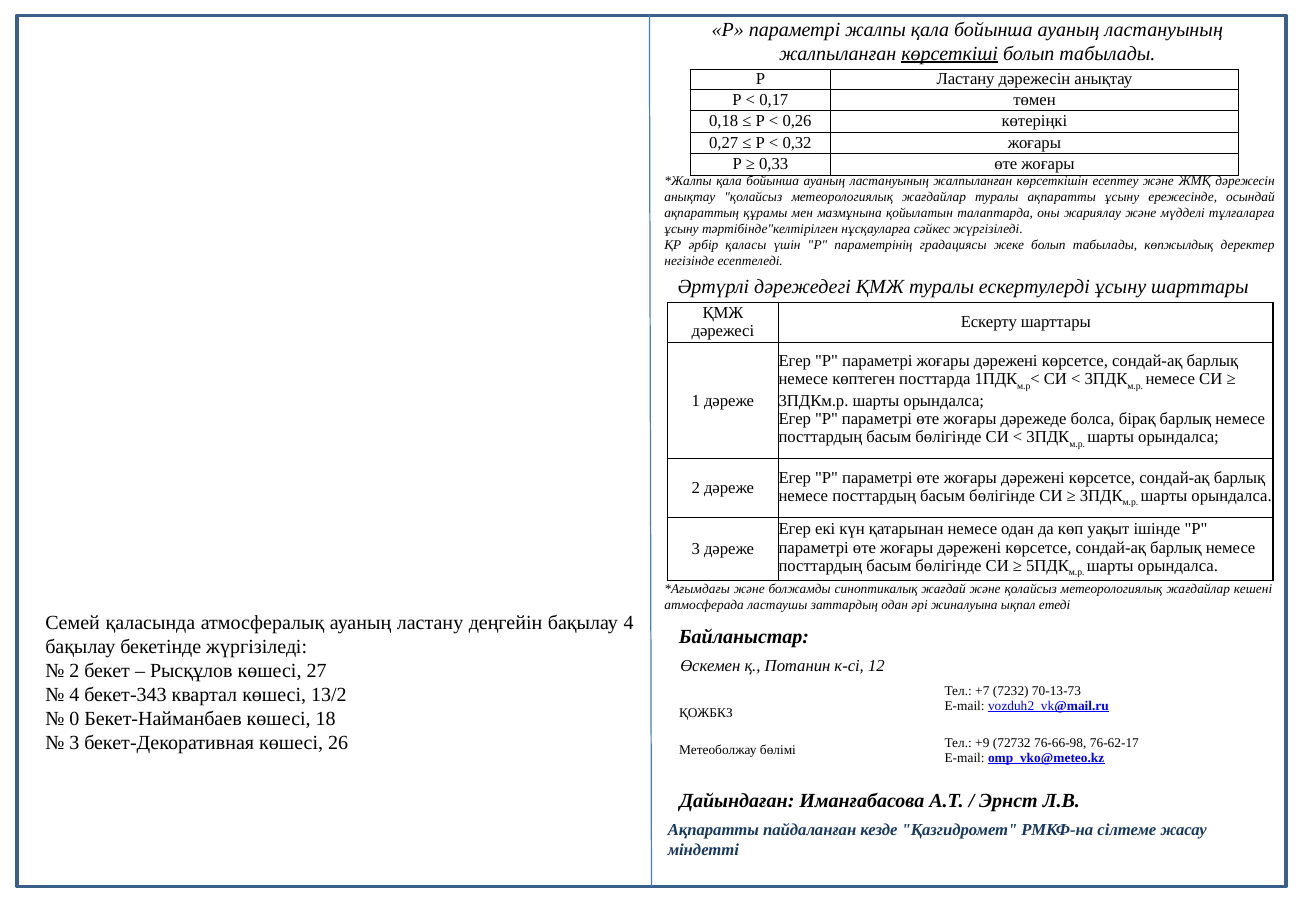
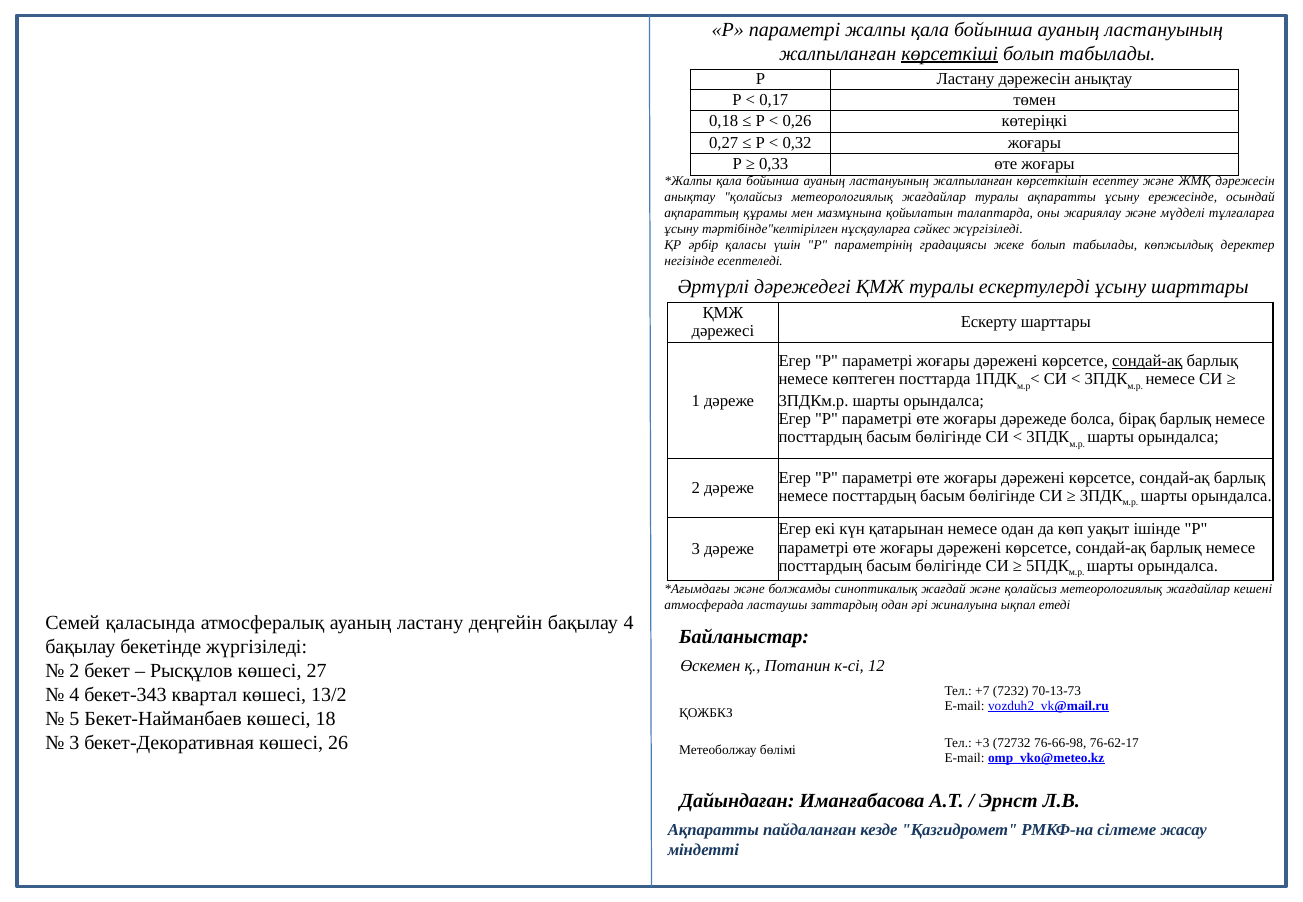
сондай-ақ at (1147, 361) underline: none -> present
0: 0 -> 5
+9: +9 -> +3
